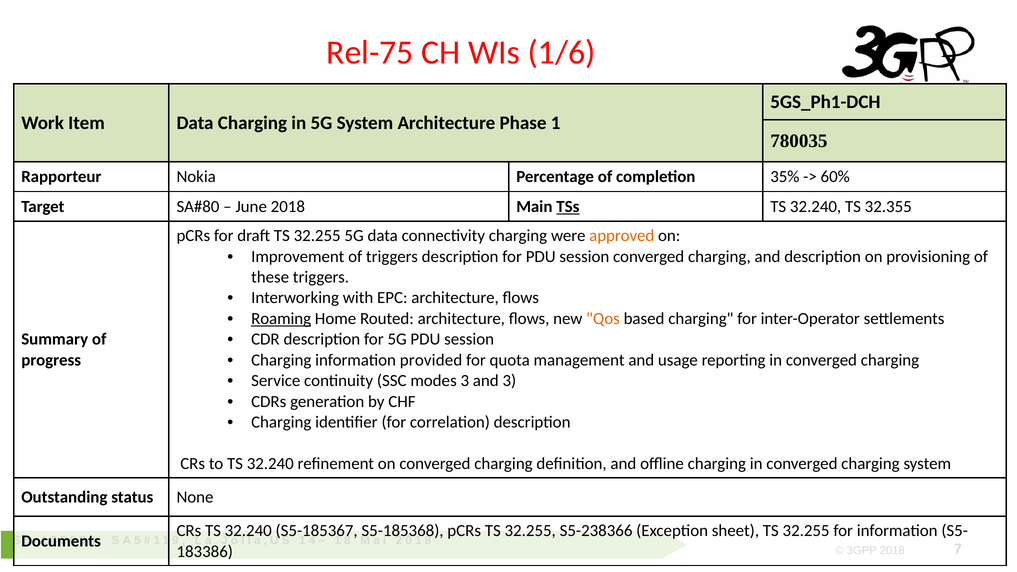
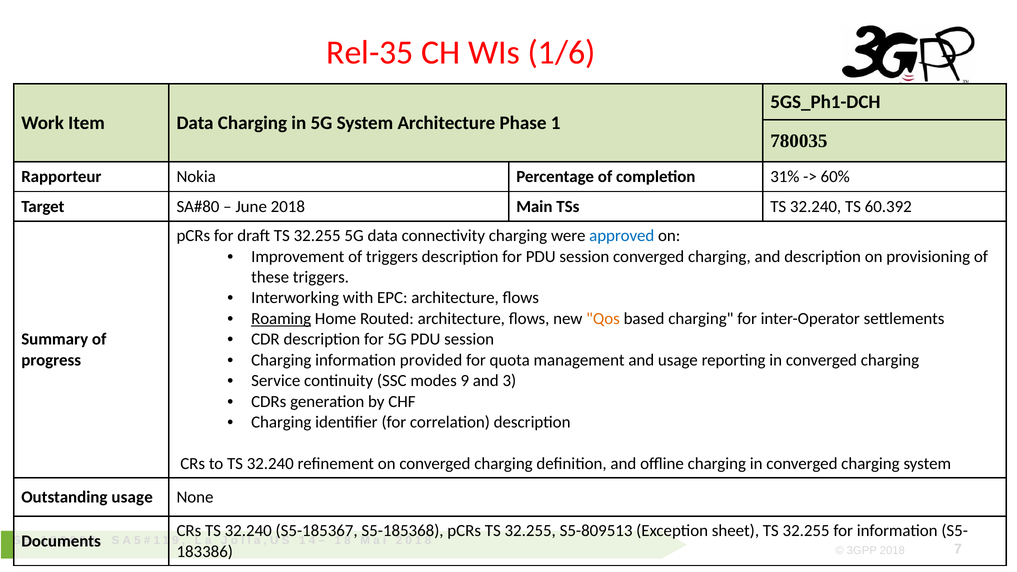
Rel-75: Rel-75 -> Rel-35
35%: 35% -> 31%
TSs underline: present -> none
32.355: 32.355 -> 60.392
approved colour: orange -> blue
modes 3: 3 -> 9
Outstanding status: status -> usage
S5-238366: S5-238366 -> S5-809513
